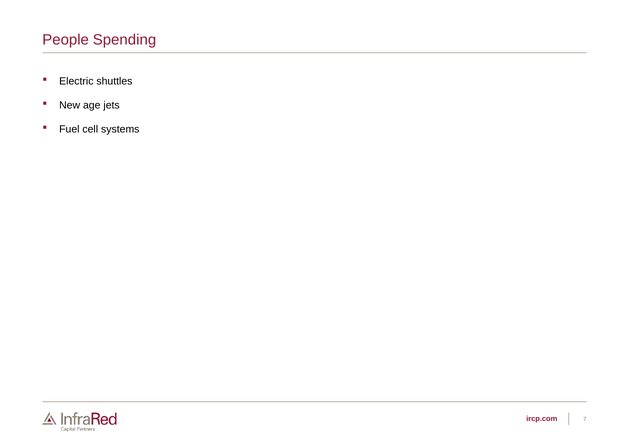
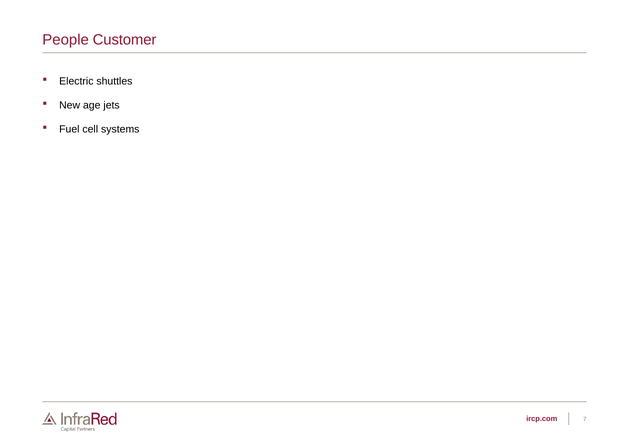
Spending: Spending -> Customer
